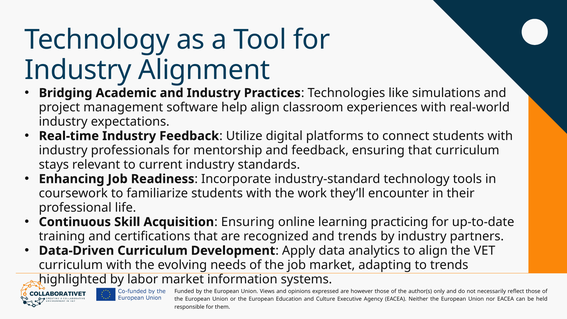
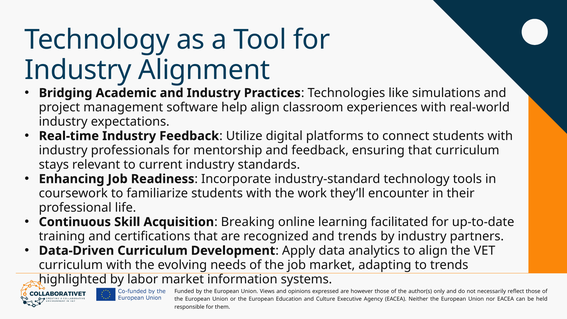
Ensuring at (248, 222): Ensuring -> Breaking
practicing: practicing -> facilitated
